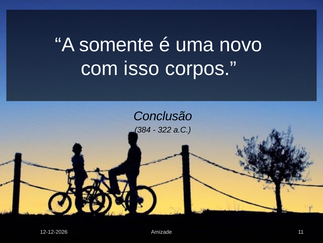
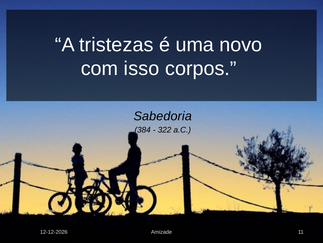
somente: somente -> tristezas
Conclusão: Conclusão -> Sabedoria
